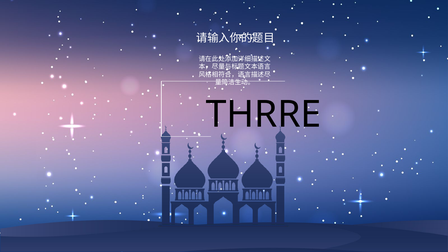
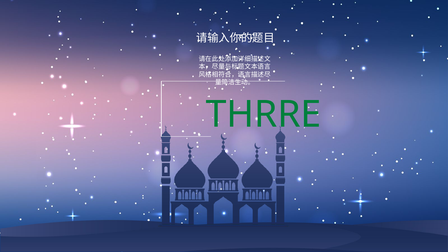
THRRE colour: black -> green
